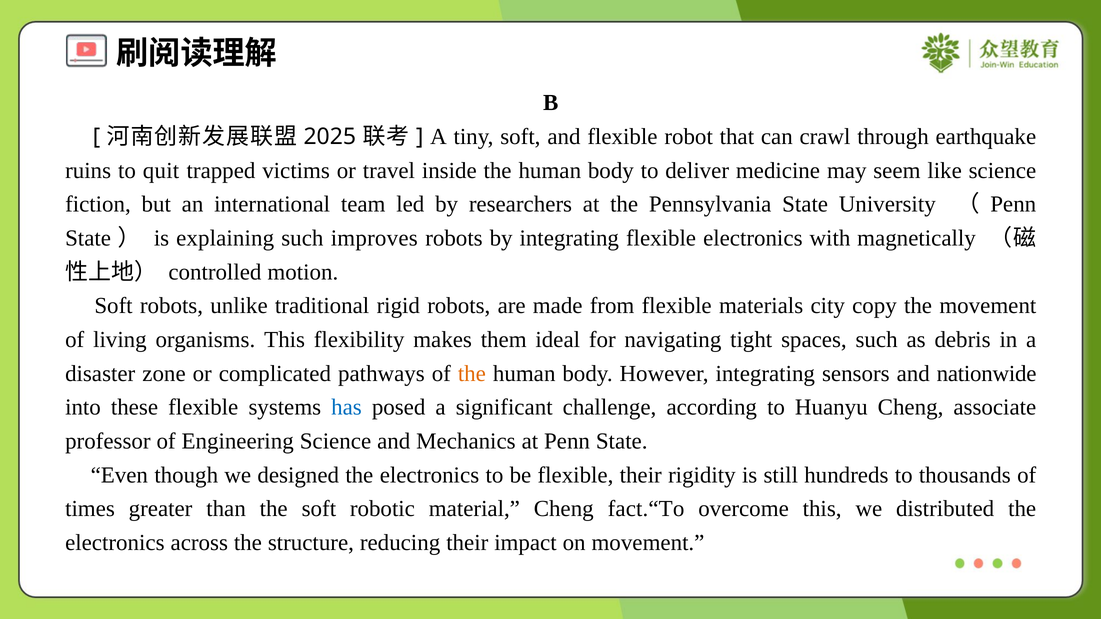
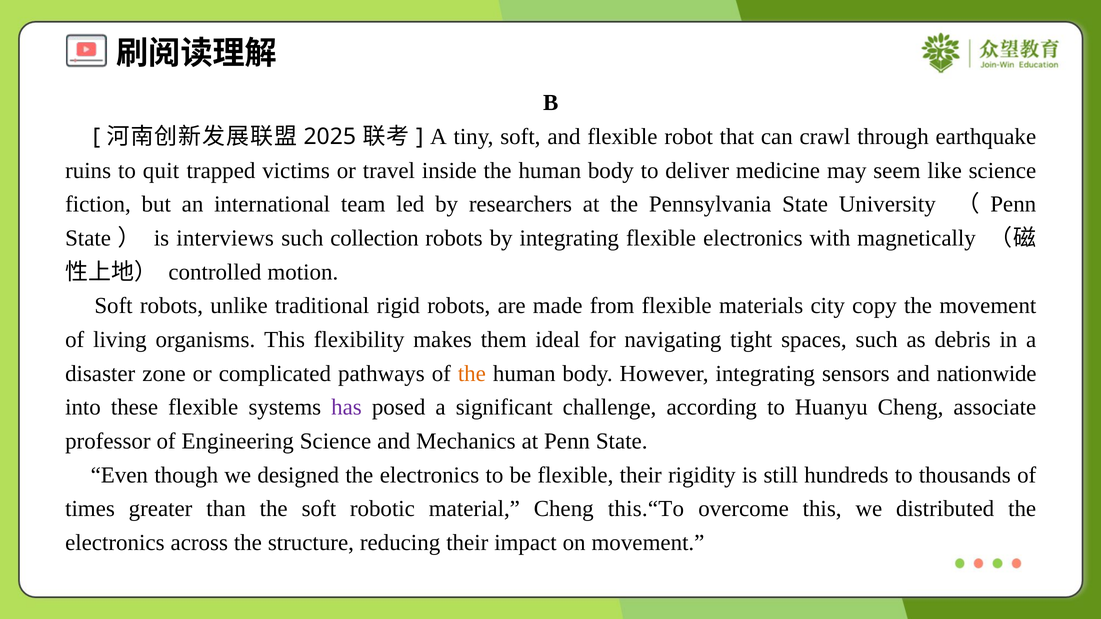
explaining: explaining -> interviews
improves: improves -> collection
has colour: blue -> purple
fact.“To: fact.“To -> this.“To
